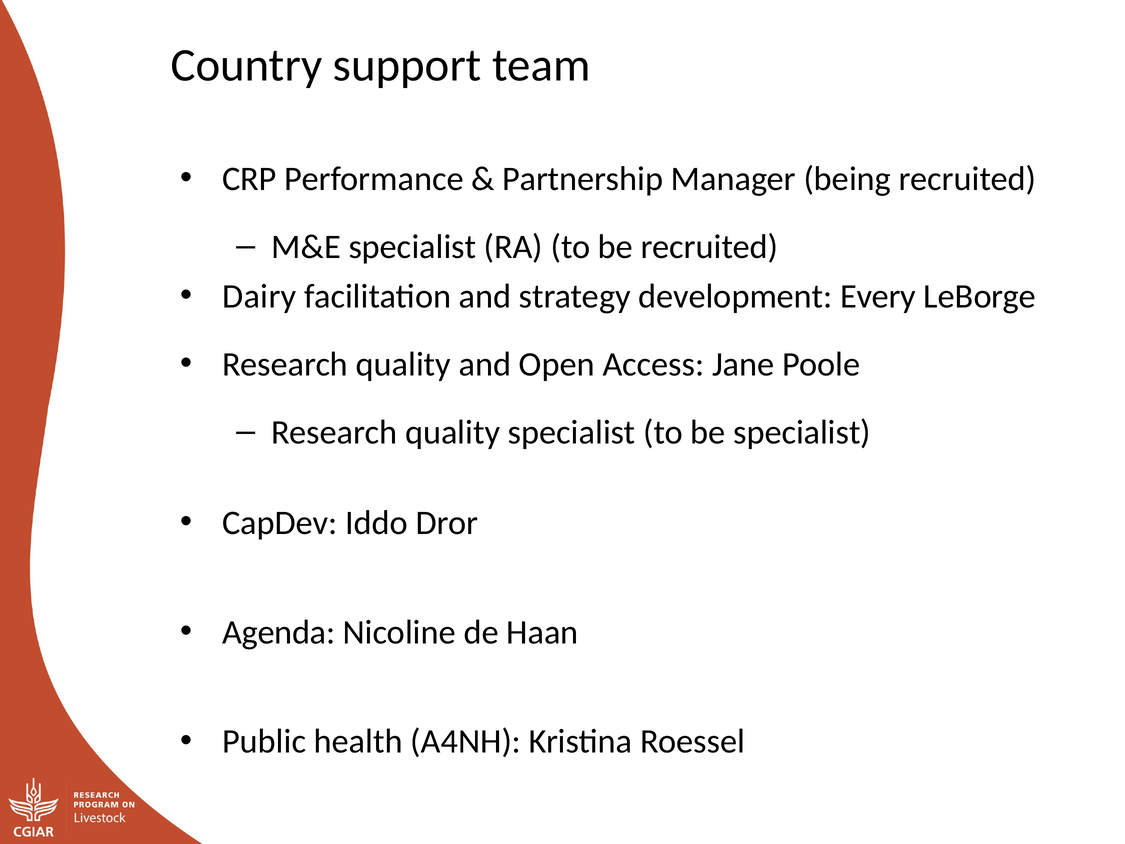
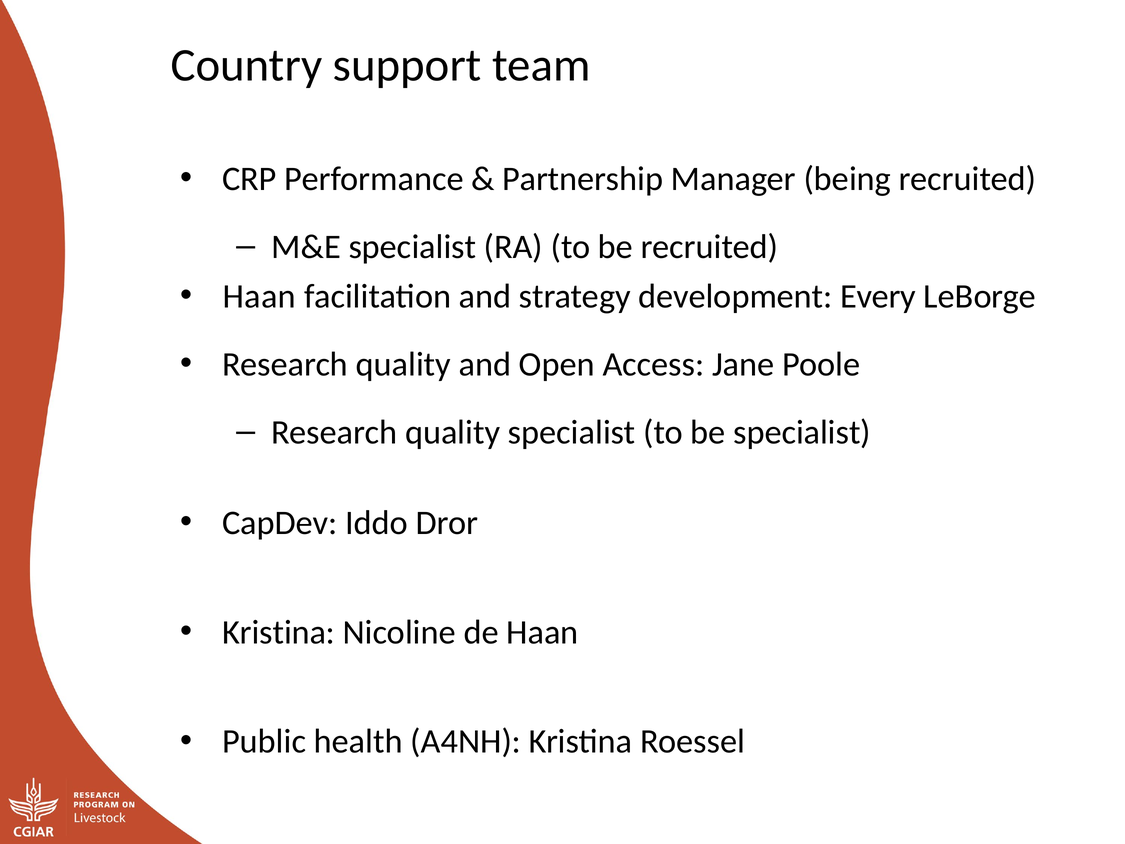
Dairy at (259, 296): Dairy -> Haan
Agenda at (279, 632): Agenda -> Kristina
